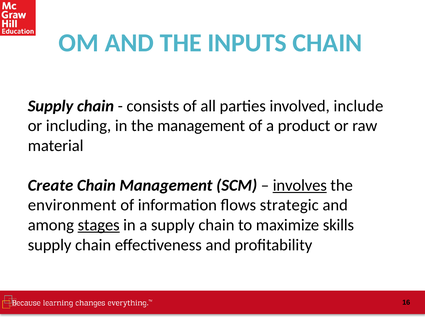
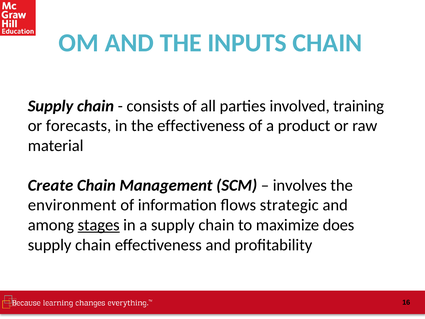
include: include -> training
including: including -> forecasts
the management: management -> effectiveness
involves underline: present -> none
skills: skills -> does
